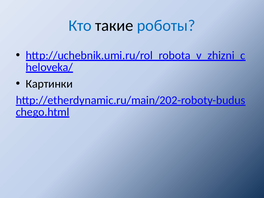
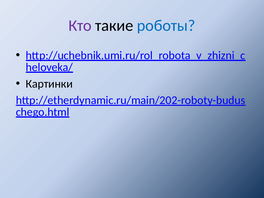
Кто colour: blue -> purple
